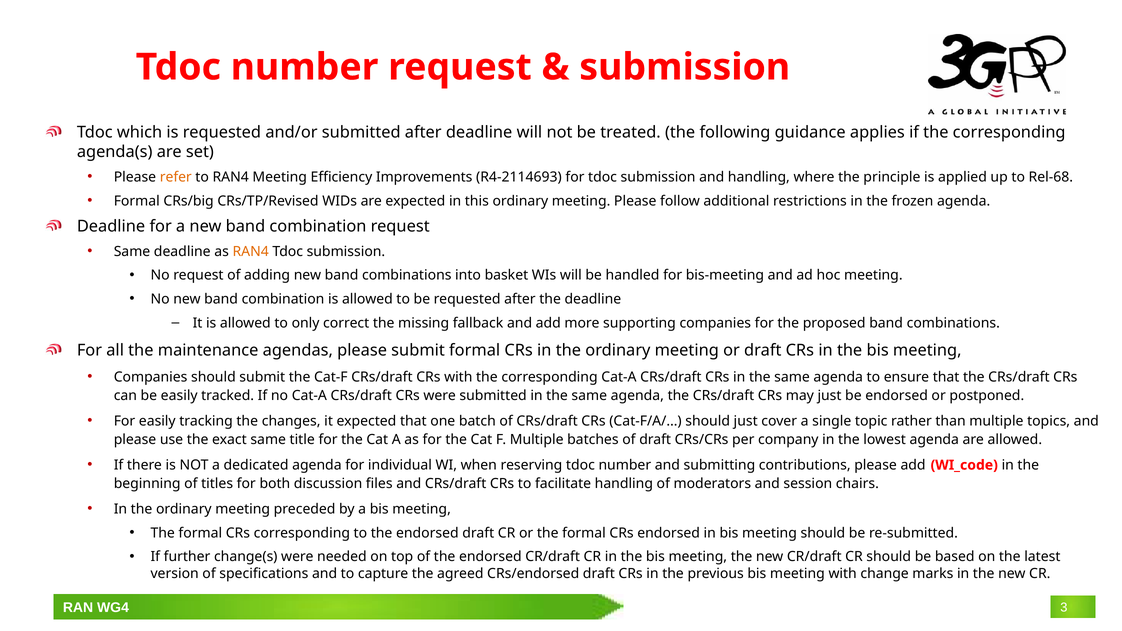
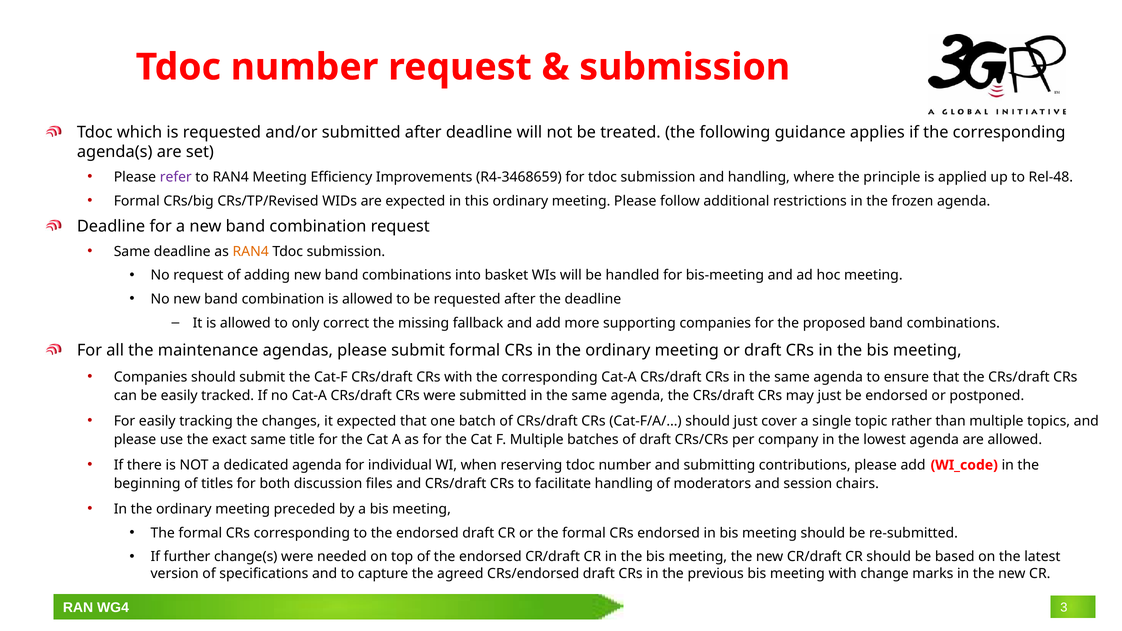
refer colour: orange -> purple
R4-2114693: R4-2114693 -> R4-3468659
Rel-68: Rel-68 -> Rel-48
